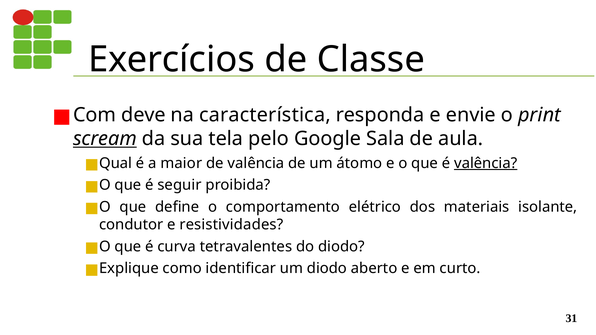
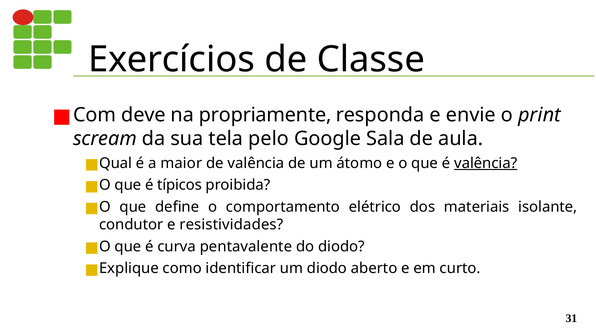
característica: característica -> propriamente
scream underline: present -> none
seguir: seguir -> típicos
tetravalentes: tetravalentes -> pentavalente
